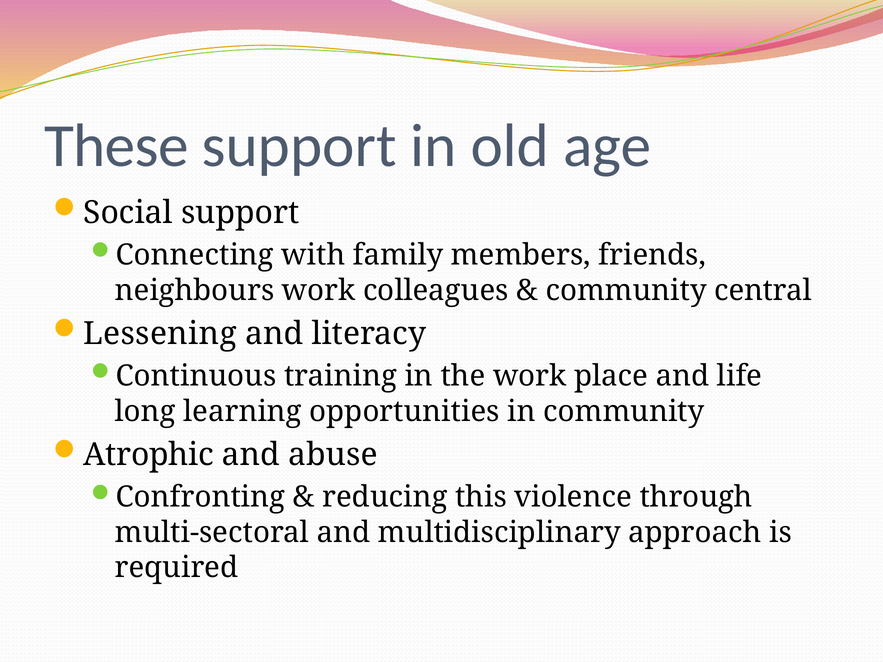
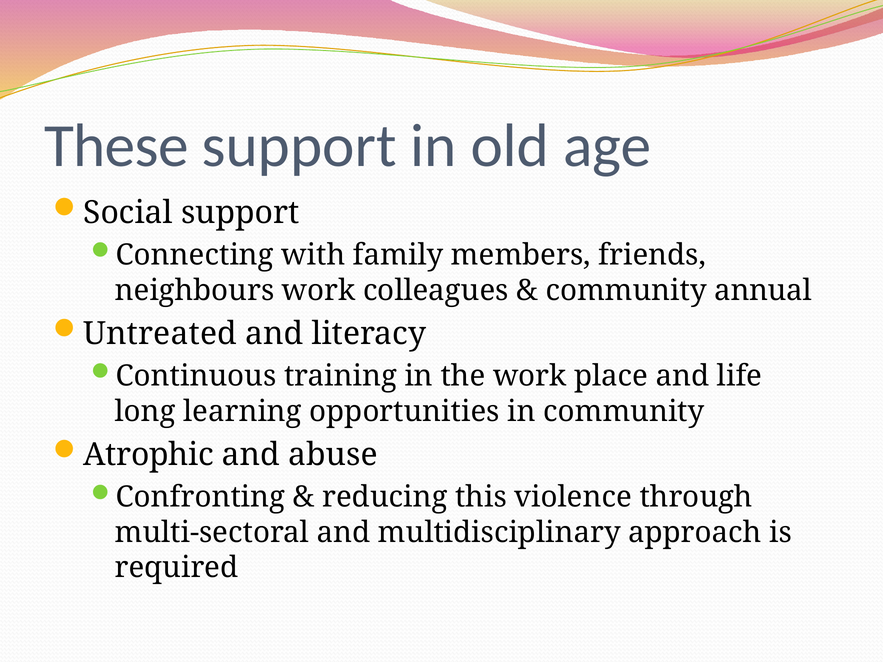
central: central -> annual
Lessening: Lessening -> Untreated
